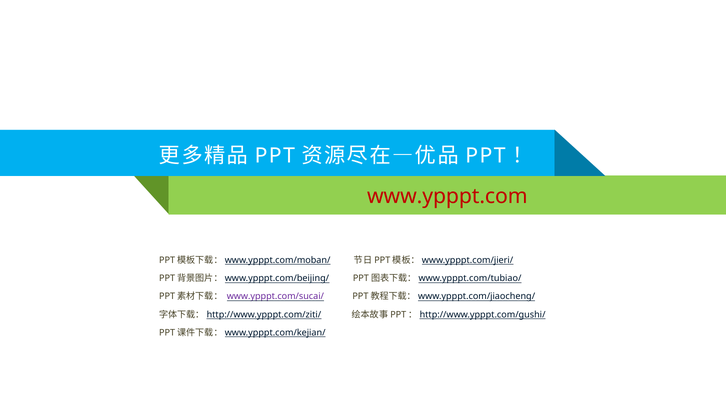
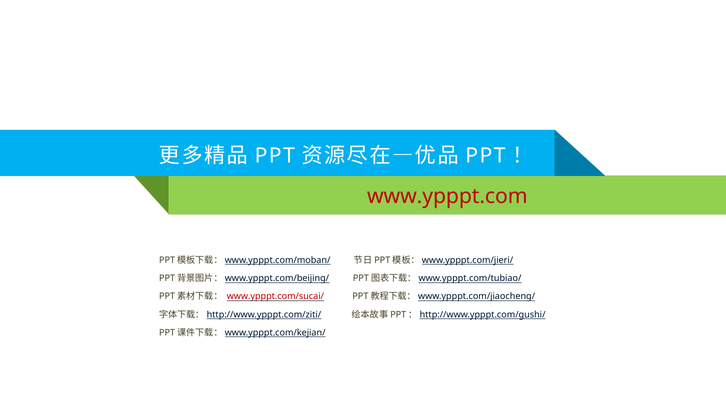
www.ypppt.com/sucai/ colour: purple -> red
